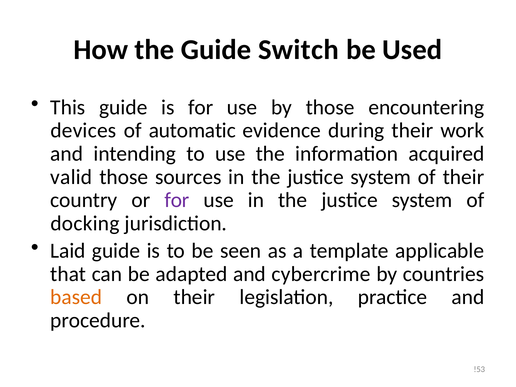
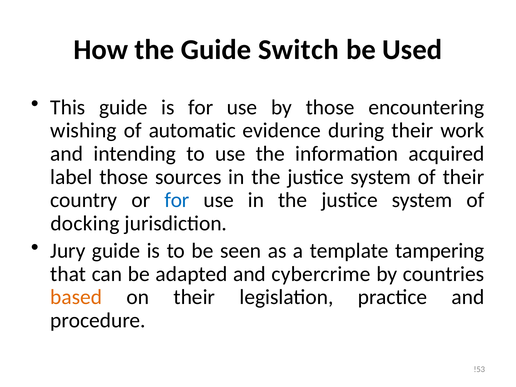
devices: devices -> wishing
valid: valid -> label
for at (177, 200) colour: purple -> blue
Laid: Laid -> Jury
applicable: applicable -> tampering
